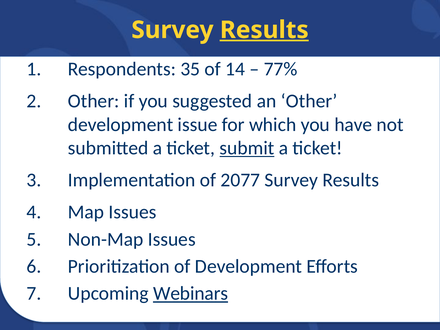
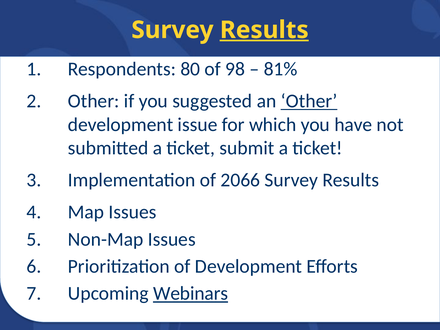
35: 35 -> 80
14: 14 -> 98
77%: 77% -> 81%
Other at (309, 101) underline: none -> present
submit underline: present -> none
2077: 2077 -> 2066
